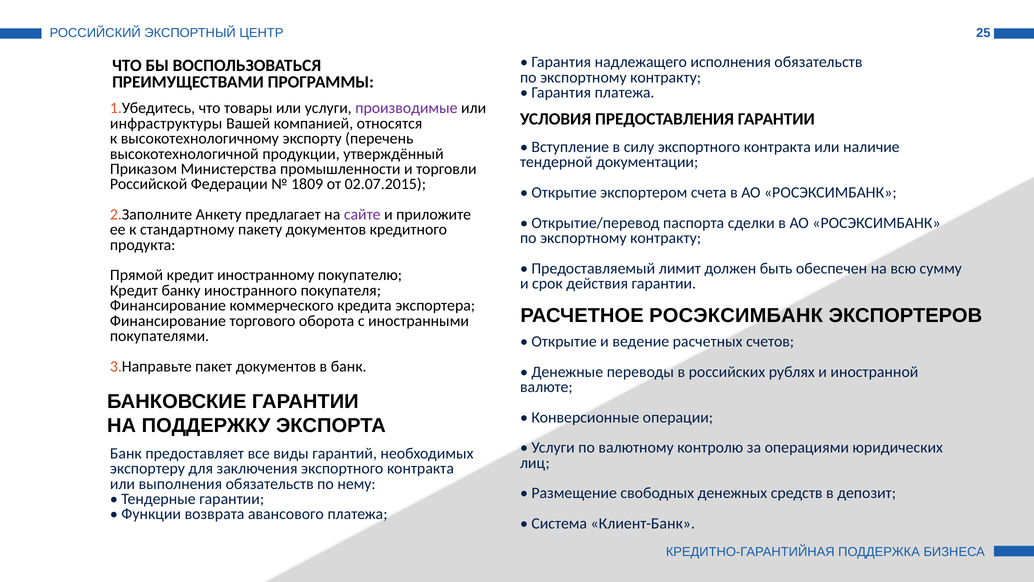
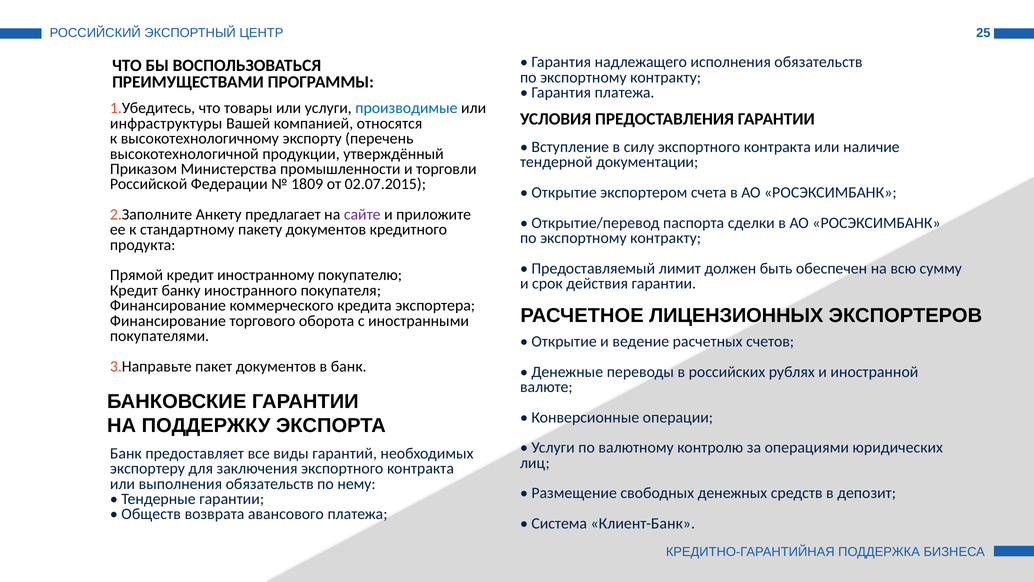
производимые colour: purple -> blue
РАСЧЕТНОЕ РОСЭКСИМБАНК: РОСЭКСИМБАНК -> ЛИЦЕНЗИОННЫХ
Функции: Функции -> Обществ
